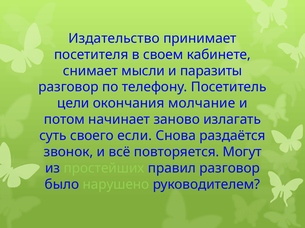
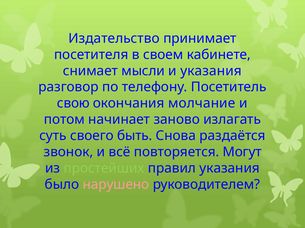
и паразиты: паразиты -> указания
цели: цели -> свою
если: если -> быть
правил разговор: разговор -> указания
нарушено colour: light green -> pink
